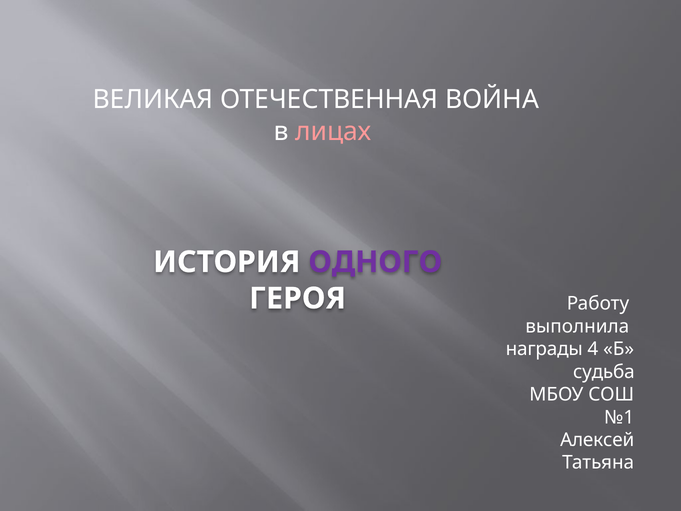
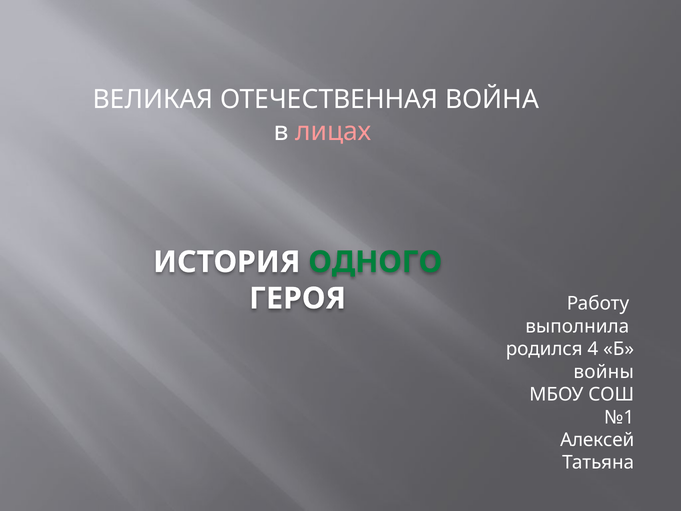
ОДНОГО colour: purple -> green
награды: награды -> родился
судьба: судьба -> войны
